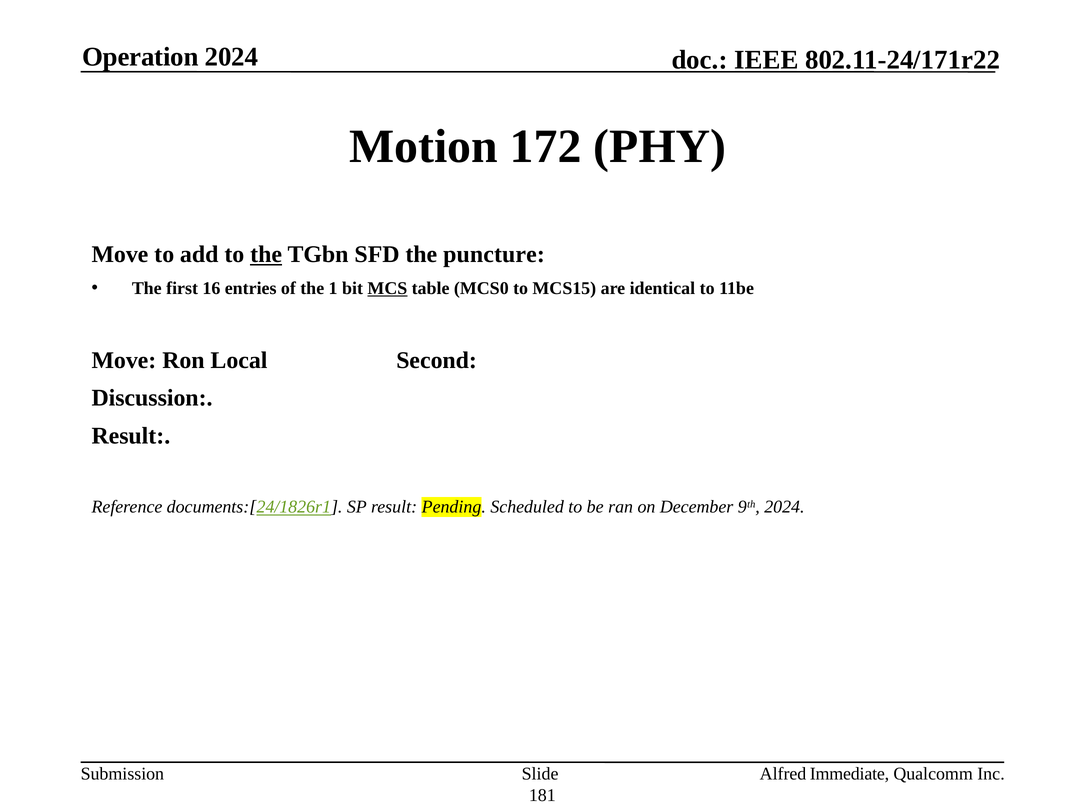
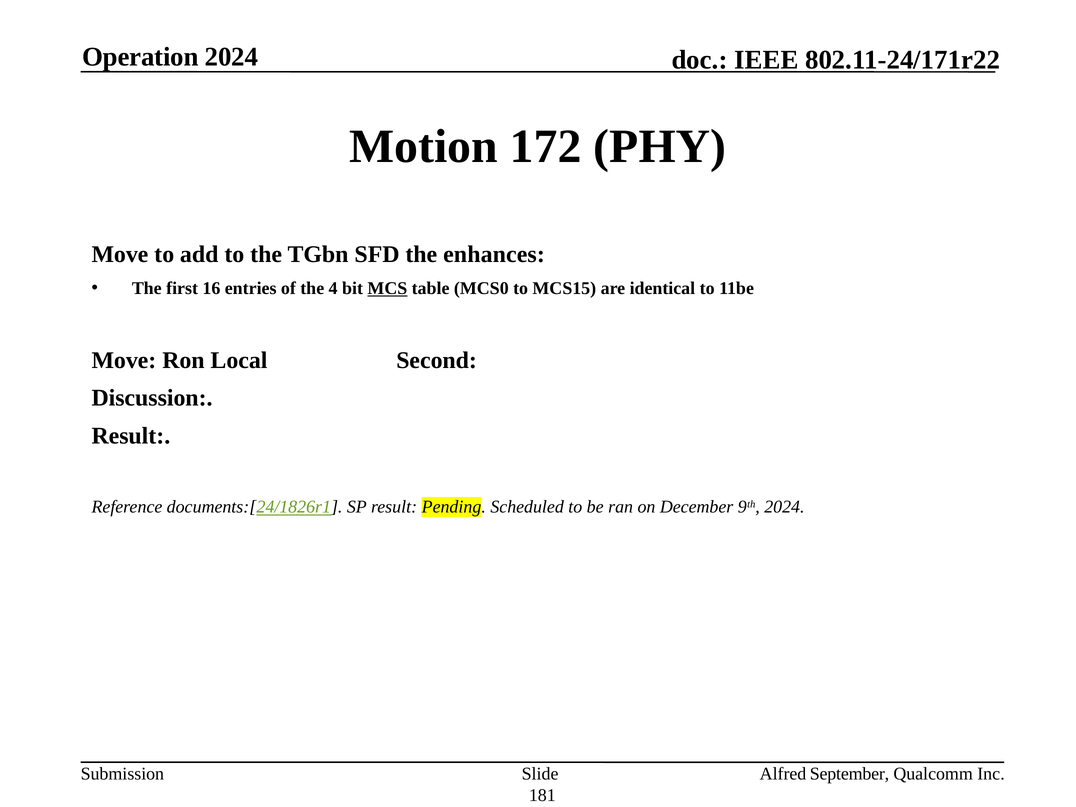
the at (266, 255) underline: present -> none
puncture: puncture -> enhances
1: 1 -> 4
Immediate: Immediate -> September
